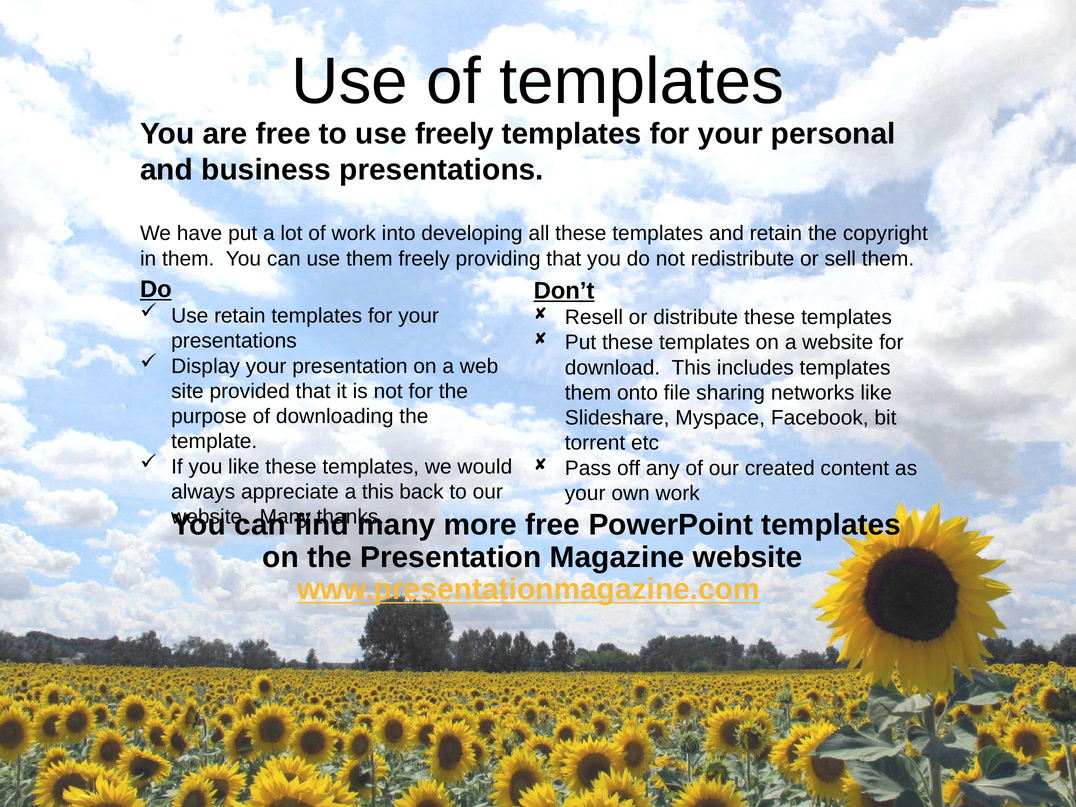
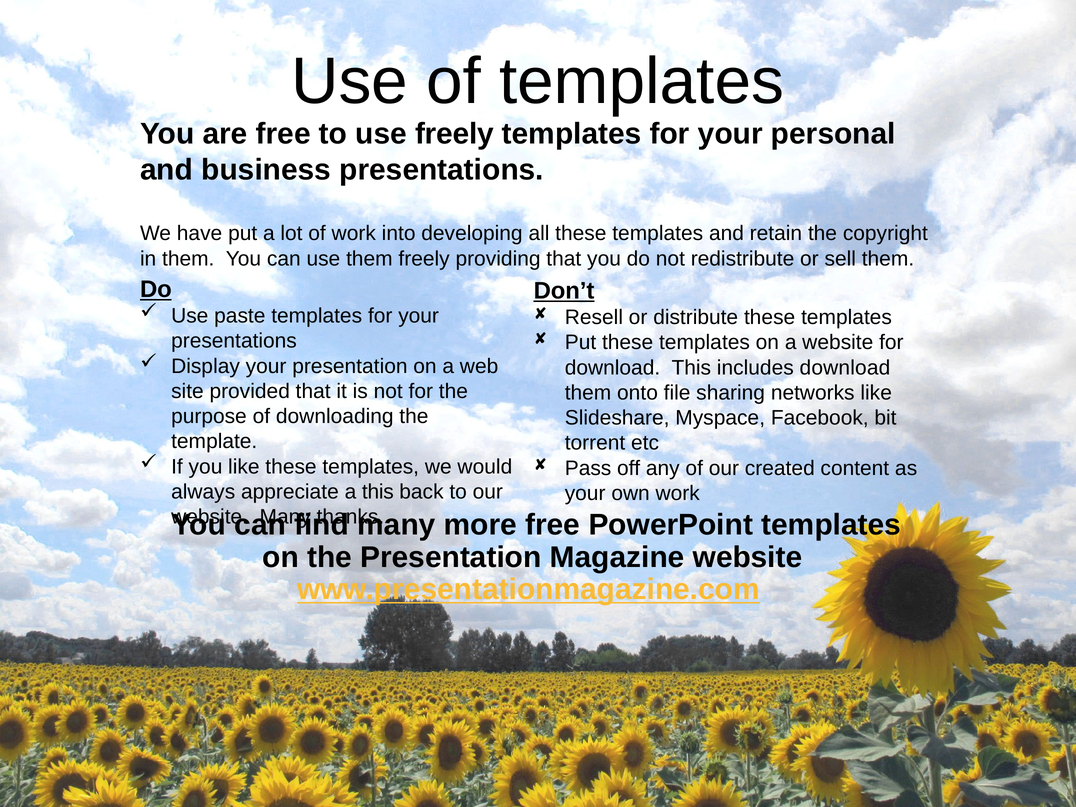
Use retain: retain -> paste
includes templates: templates -> download
